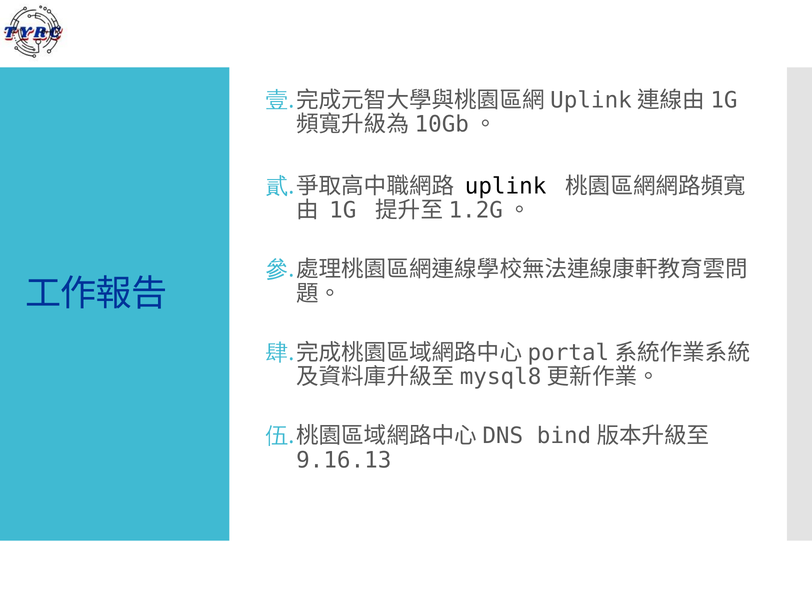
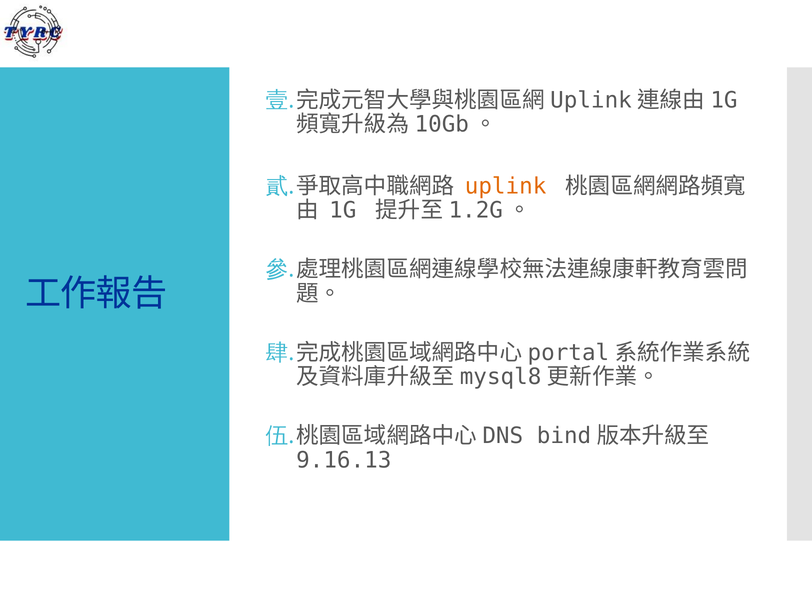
uplink colour: black -> orange
